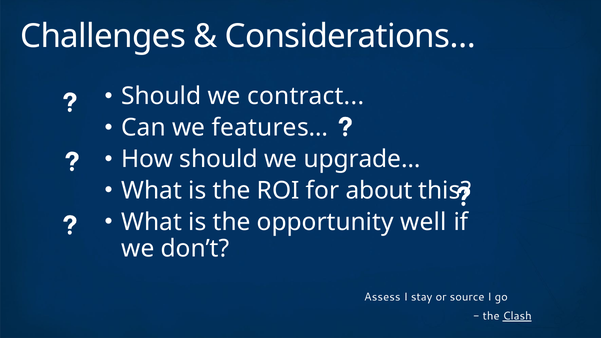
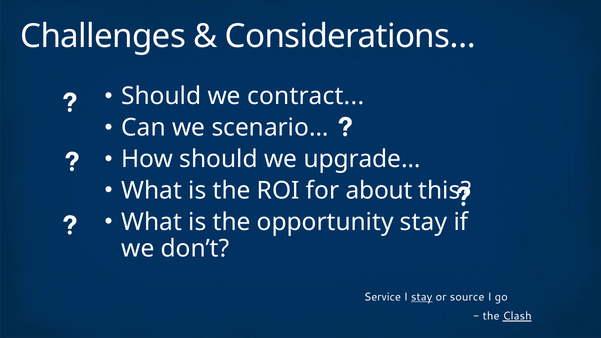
features…: features… -> scenario…
opportunity well: well -> stay
Assess: Assess -> Service
stay at (422, 297) underline: none -> present
